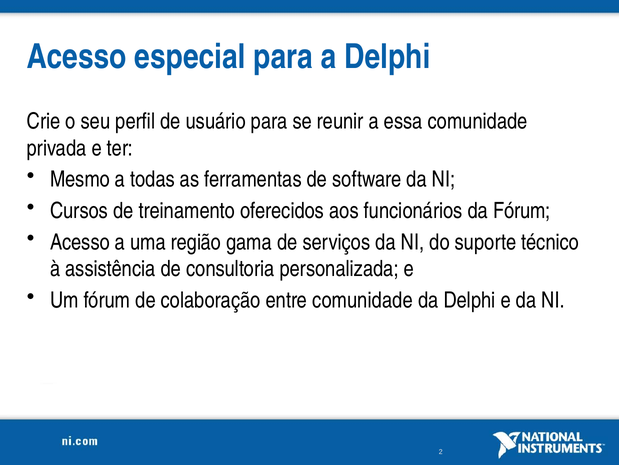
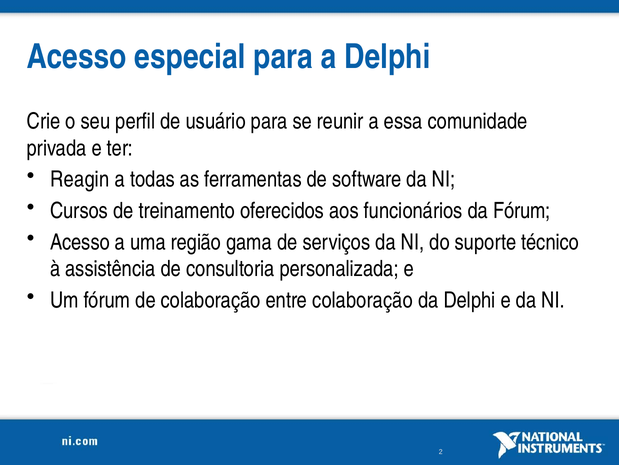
Mesmo: Mesmo -> Reagin
entre comunidade: comunidade -> colaboração
